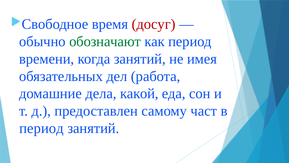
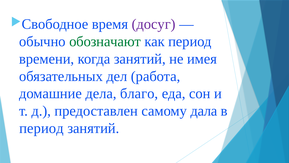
досуг colour: red -> purple
какой: какой -> благо
част: част -> дала
